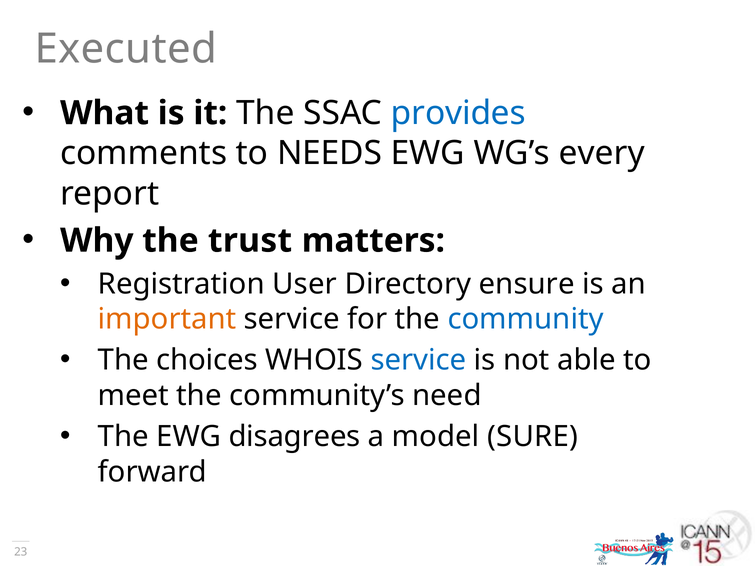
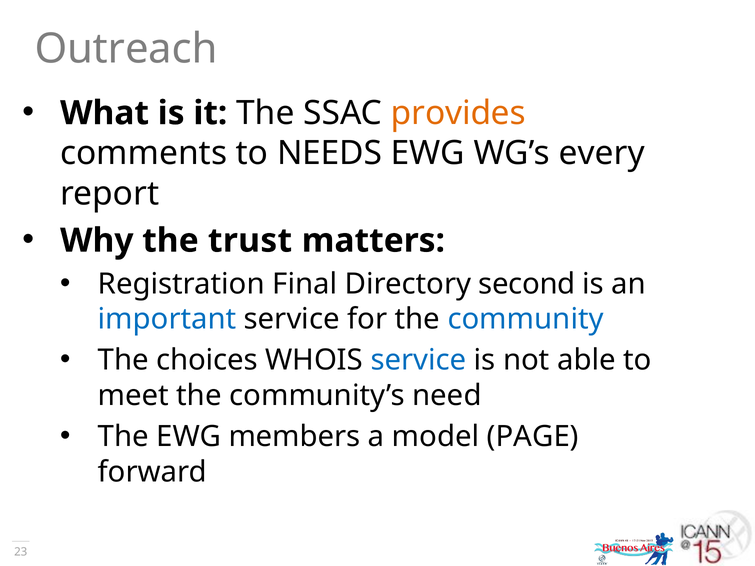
Executed: Executed -> Outreach
provides colour: blue -> orange
User: User -> Final
ensure: ensure -> second
important colour: orange -> blue
disagrees: disagrees -> members
SURE: SURE -> PAGE
